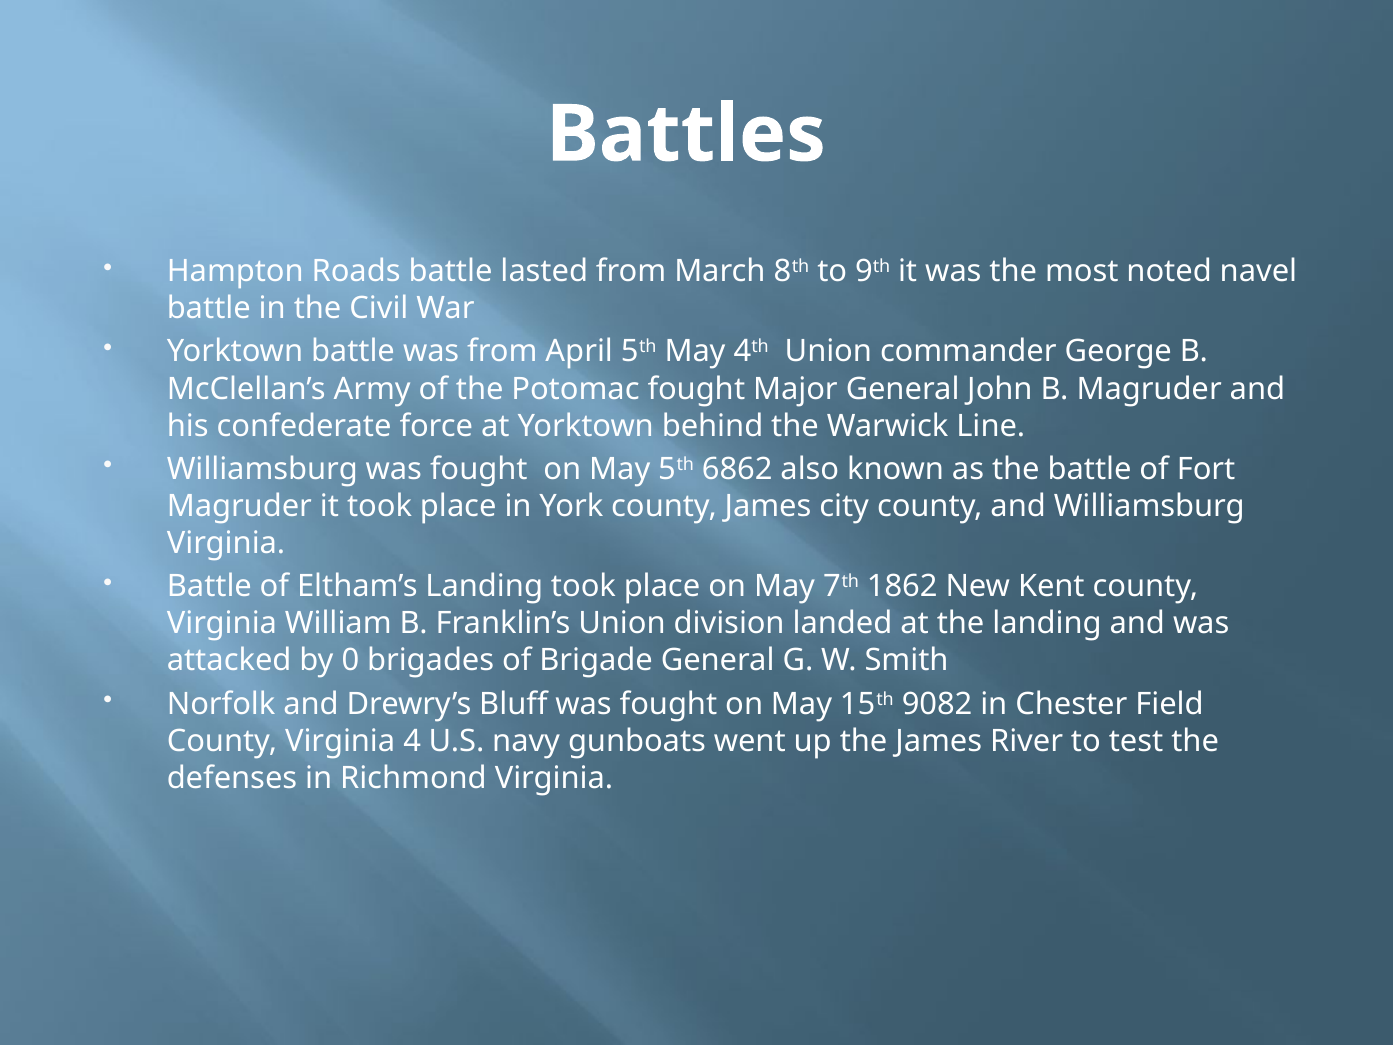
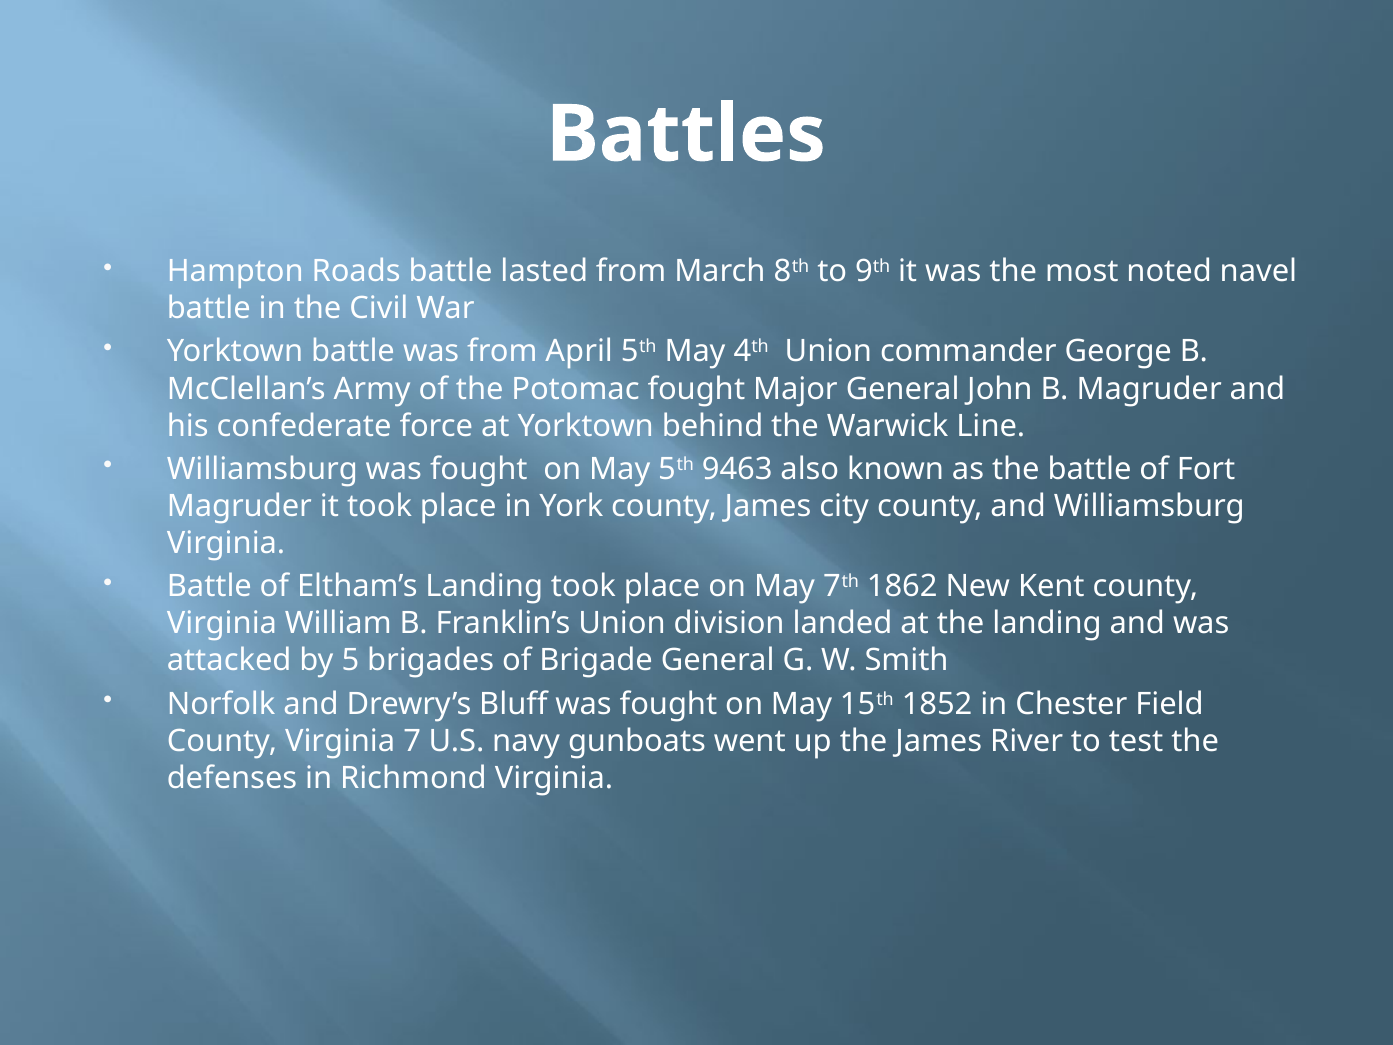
6862: 6862 -> 9463
0: 0 -> 5
9082: 9082 -> 1852
4: 4 -> 7
